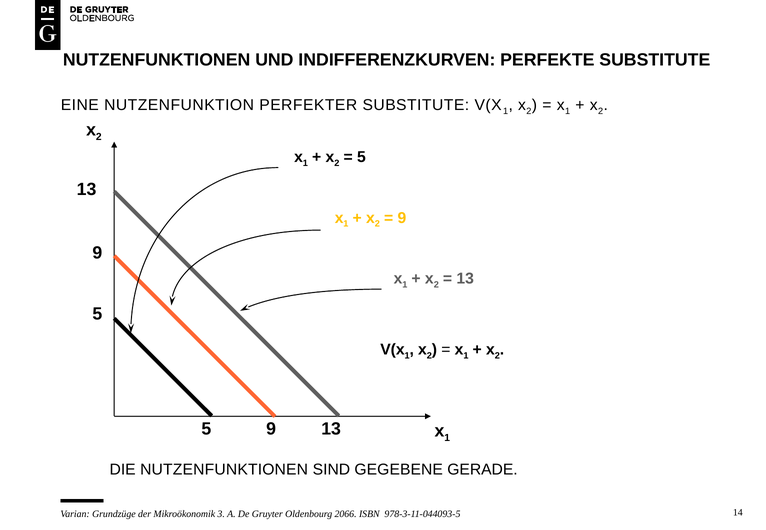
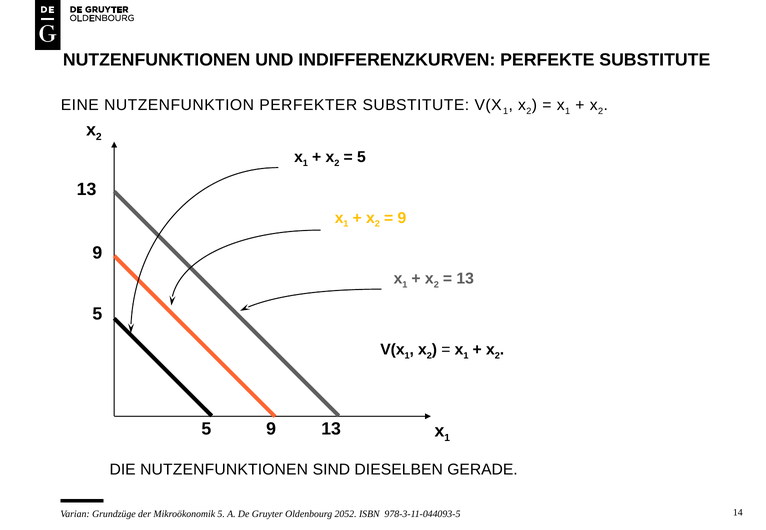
GEGEBENE: GEGEBENE -> DIESELBEN
Mikroökonomik 3: 3 -> 5
2066: 2066 -> 2052
